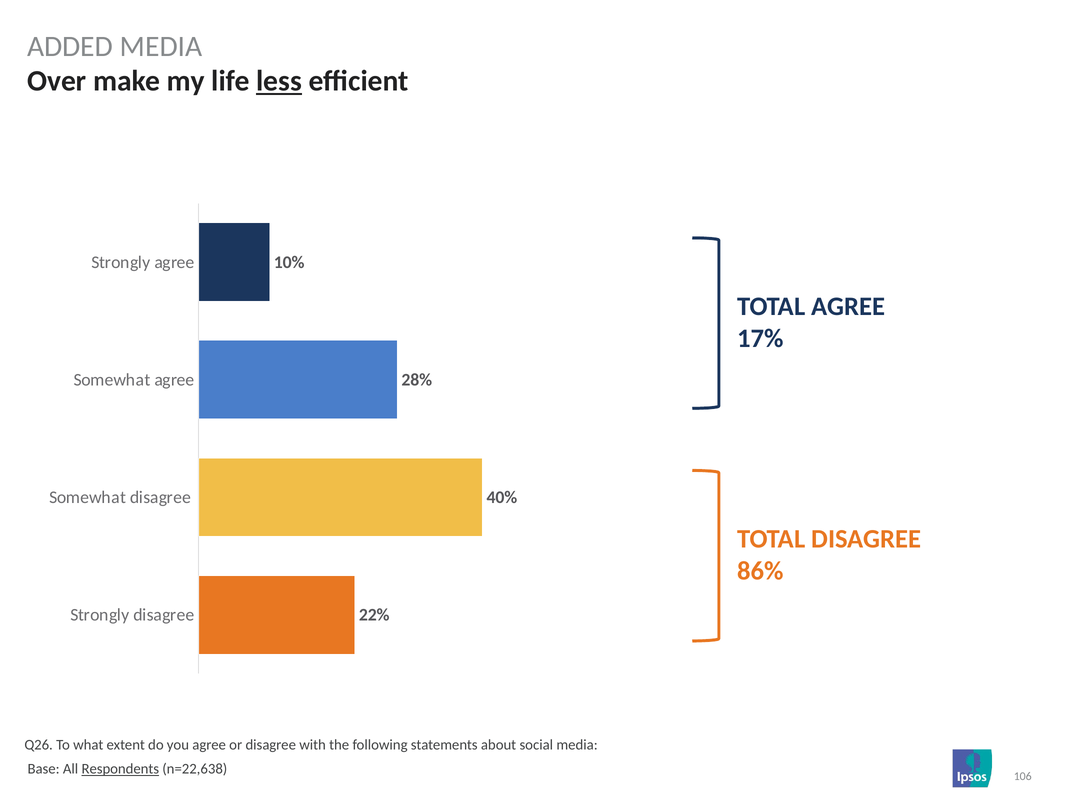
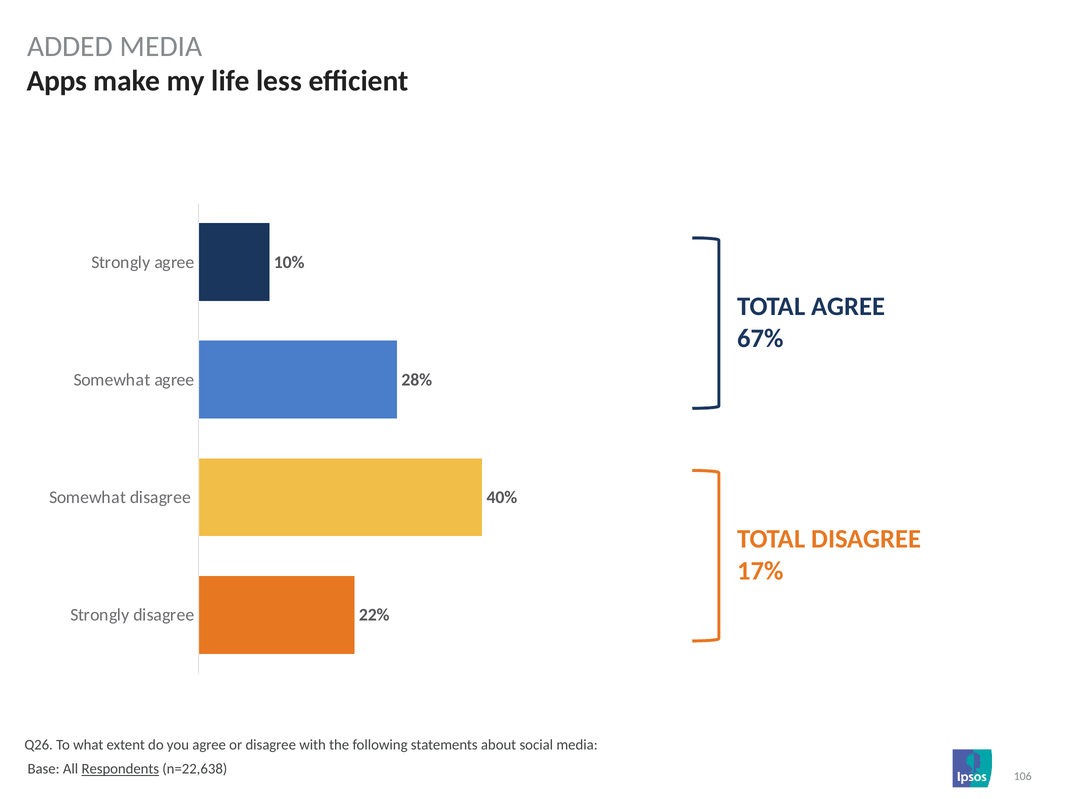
Over: Over -> Apps
less underline: present -> none
17%: 17% -> 67%
86%: 86% -> 17%
